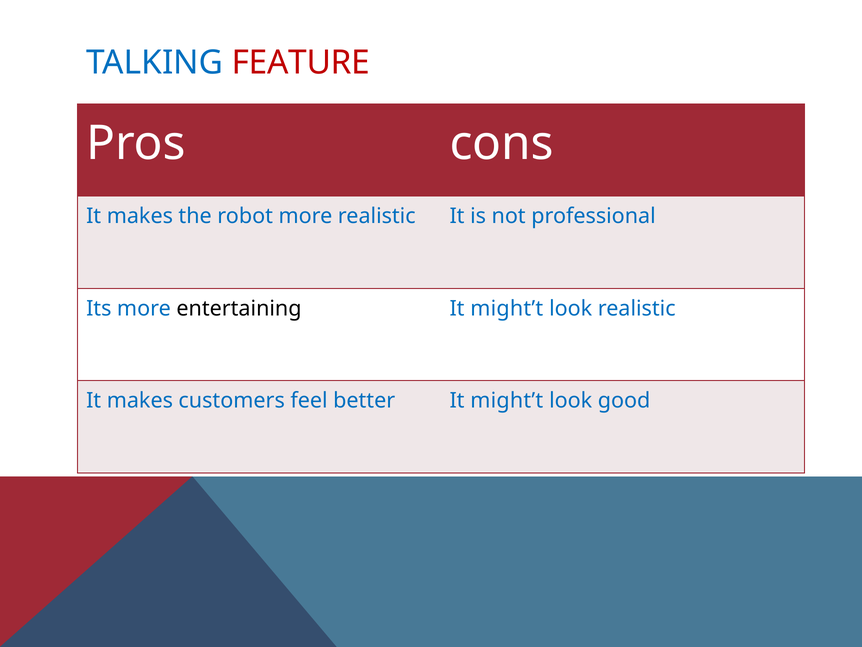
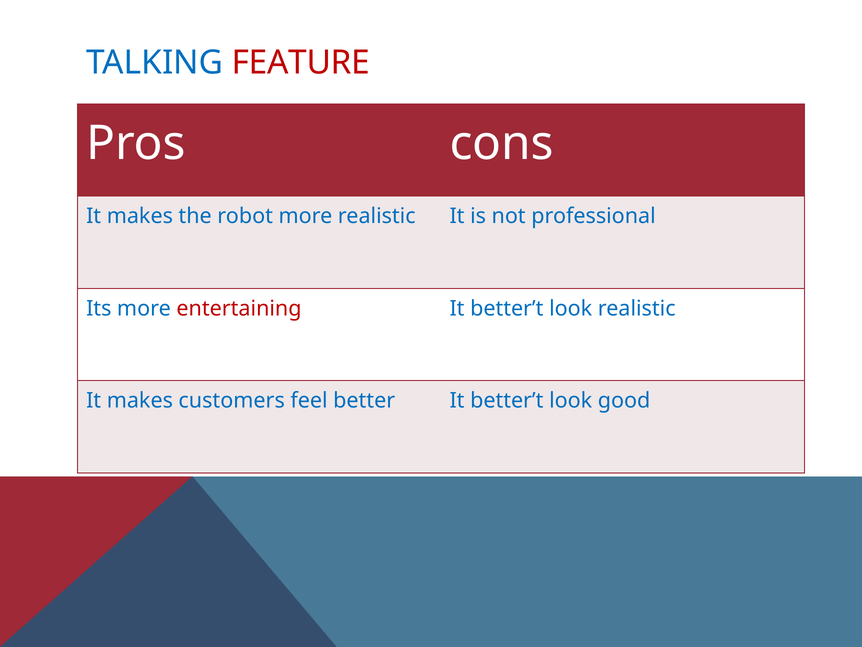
entertaining colour: black -> red
might’t at (507, 308): might’t -> better’t
better It might’t: might’t -> better’t
